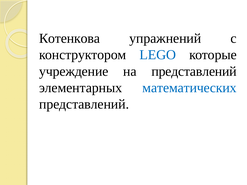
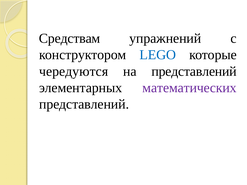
Котенкова: Котенкова -> Средствам
учреждение: учреждение -> чередуются
математических colour: blue -> purple
